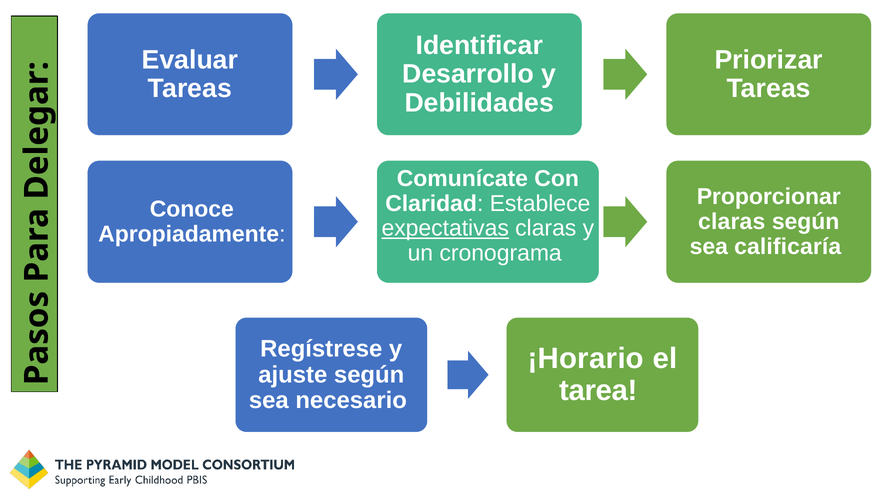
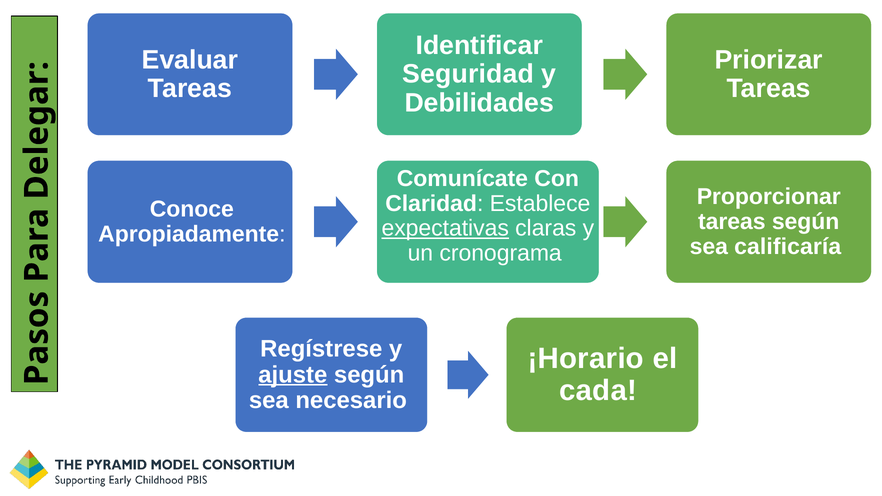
Desarrollo: Desarrollo -> Seguridad
claras at (732, 222): claras -> tareas
ajuste underline: none -> present
tarea: tarea -> cada
